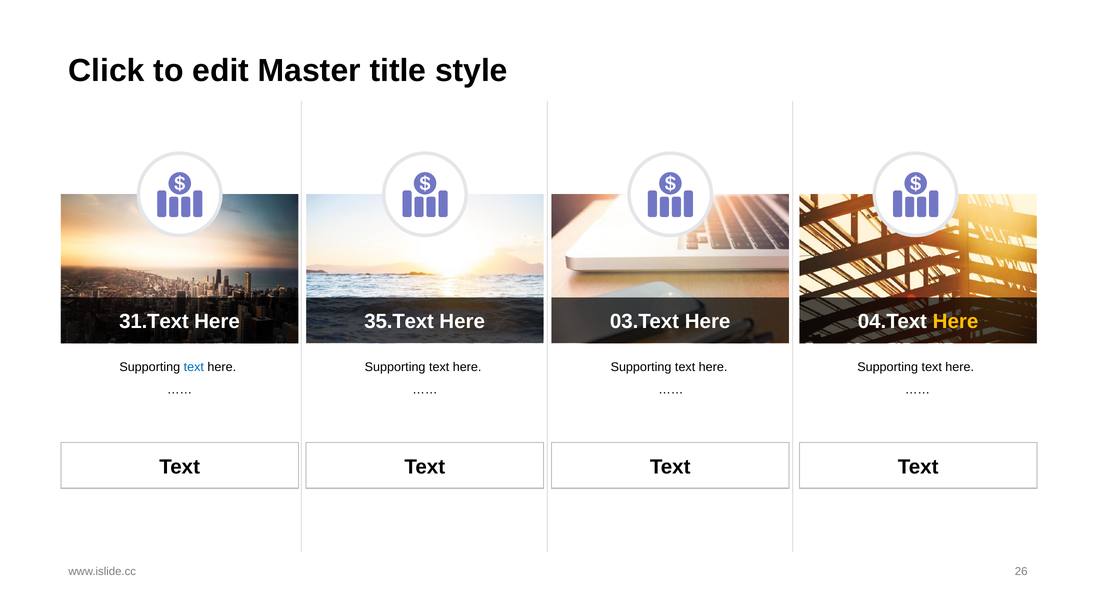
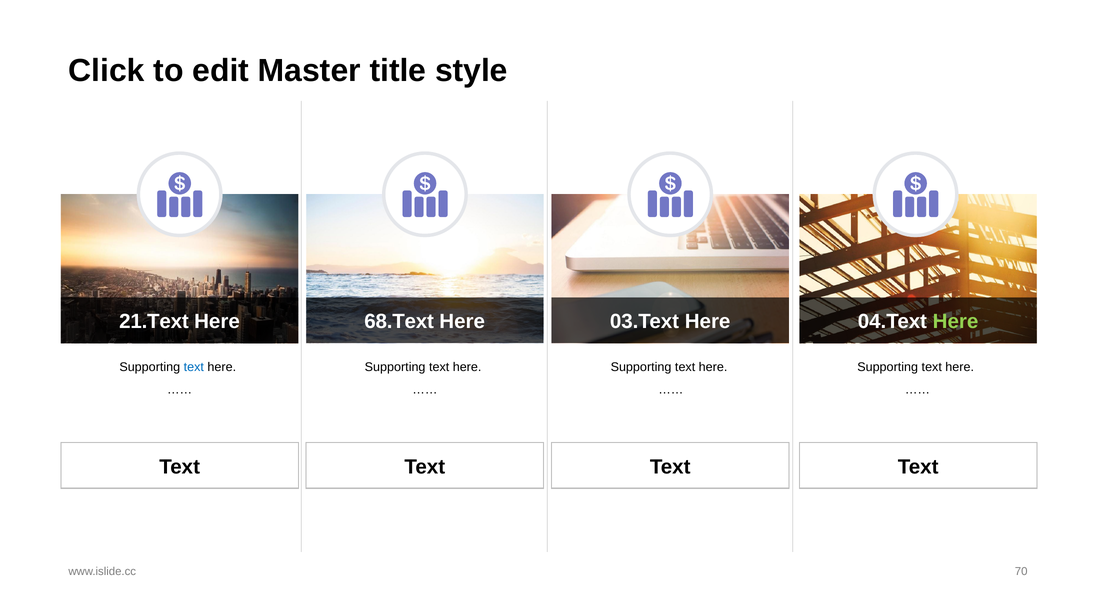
31.Text: 31.Text -> 21.Text
35.Text: 35.Text -> 68.Text
Here at (956, 322) colour: yellow -> light green
26: 26 -> 70
